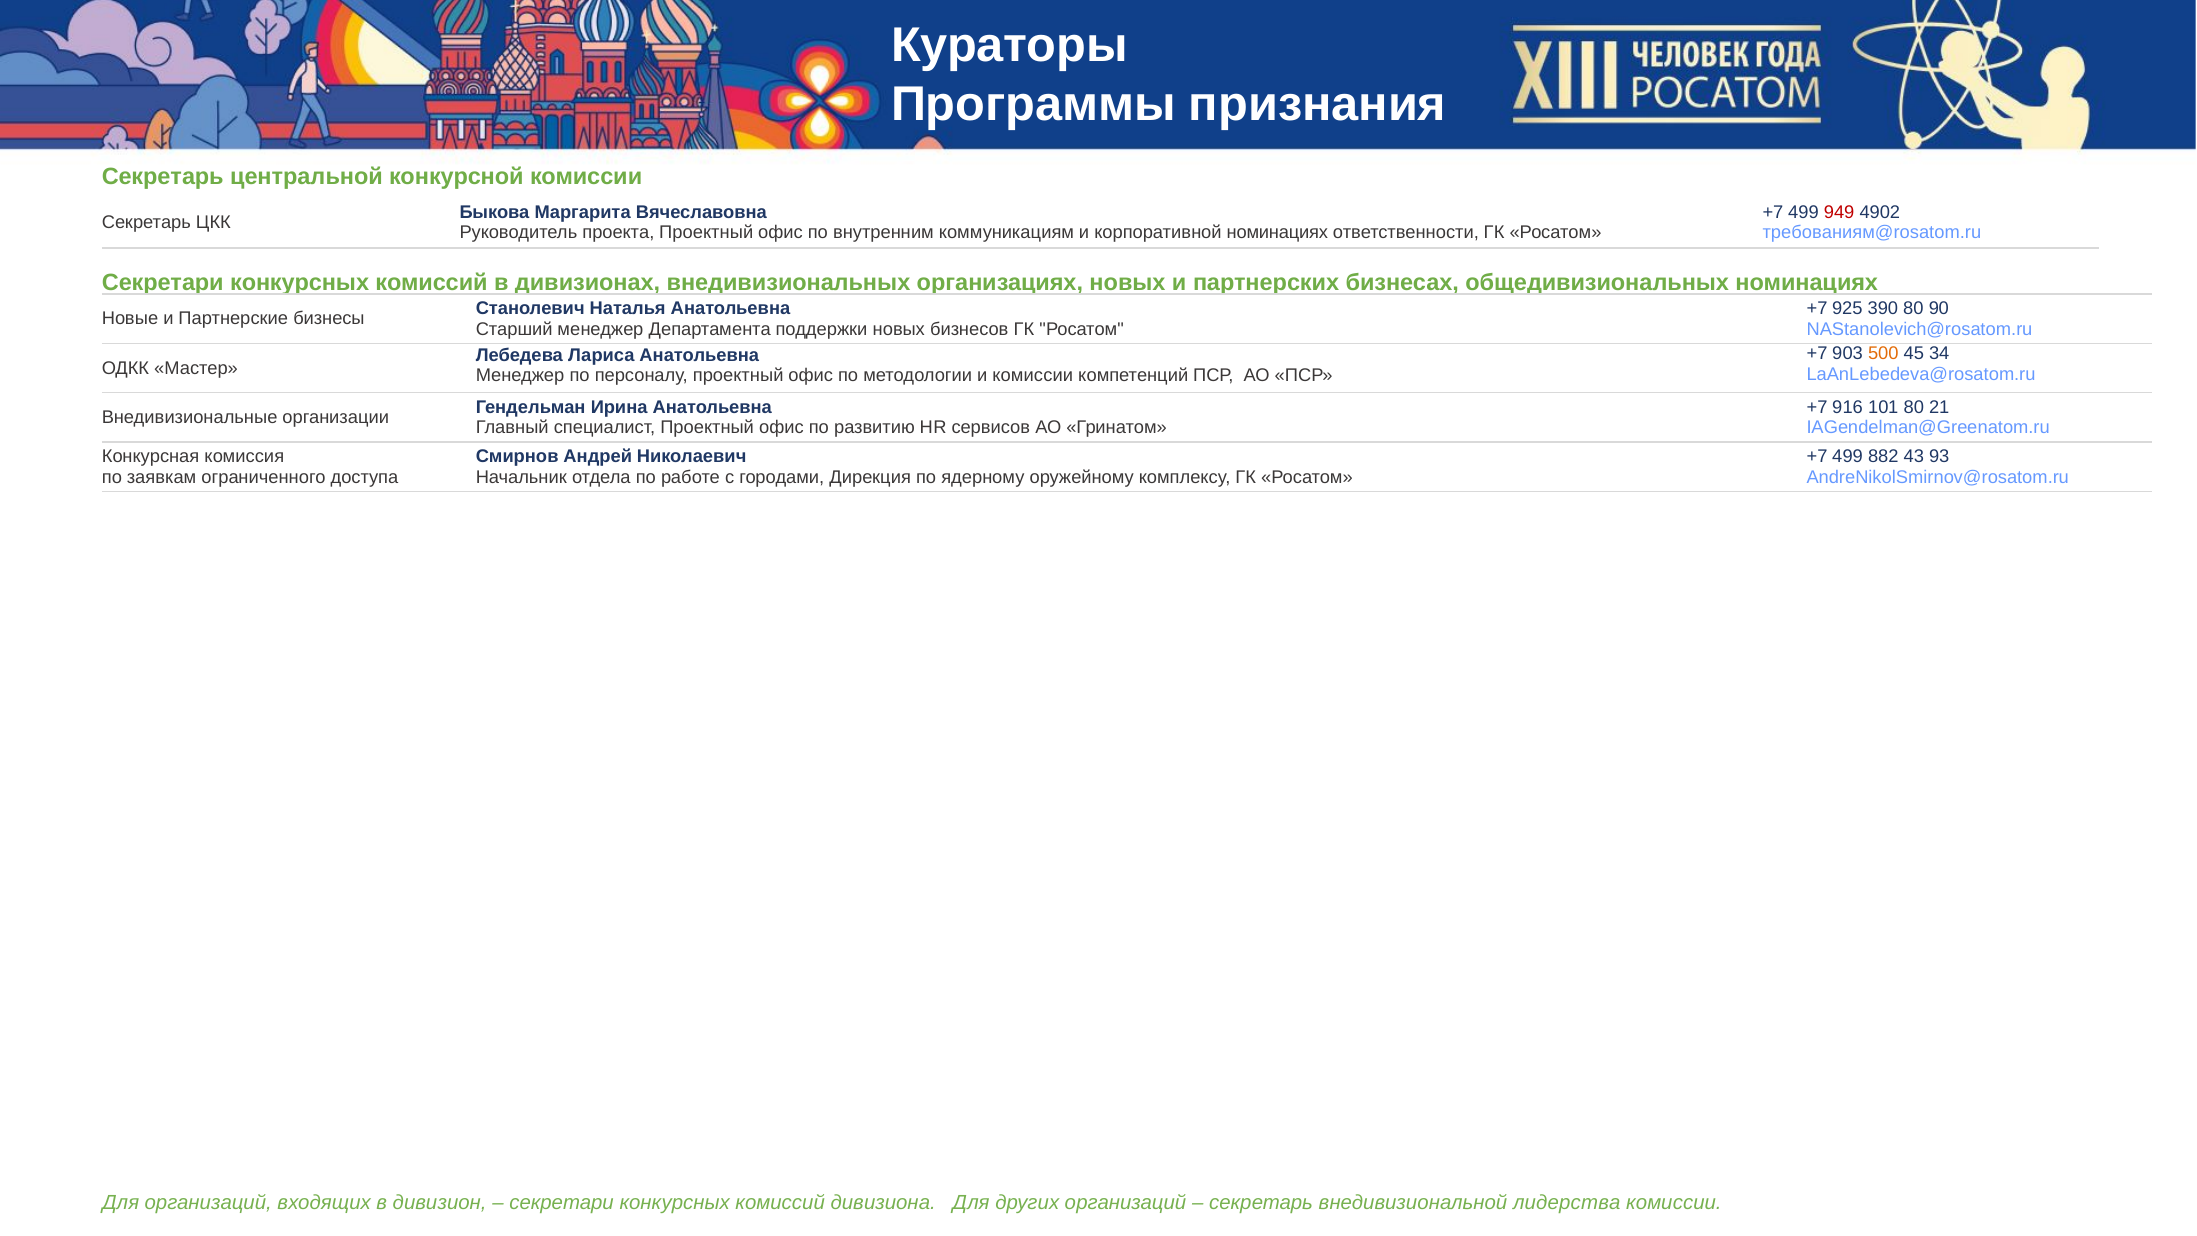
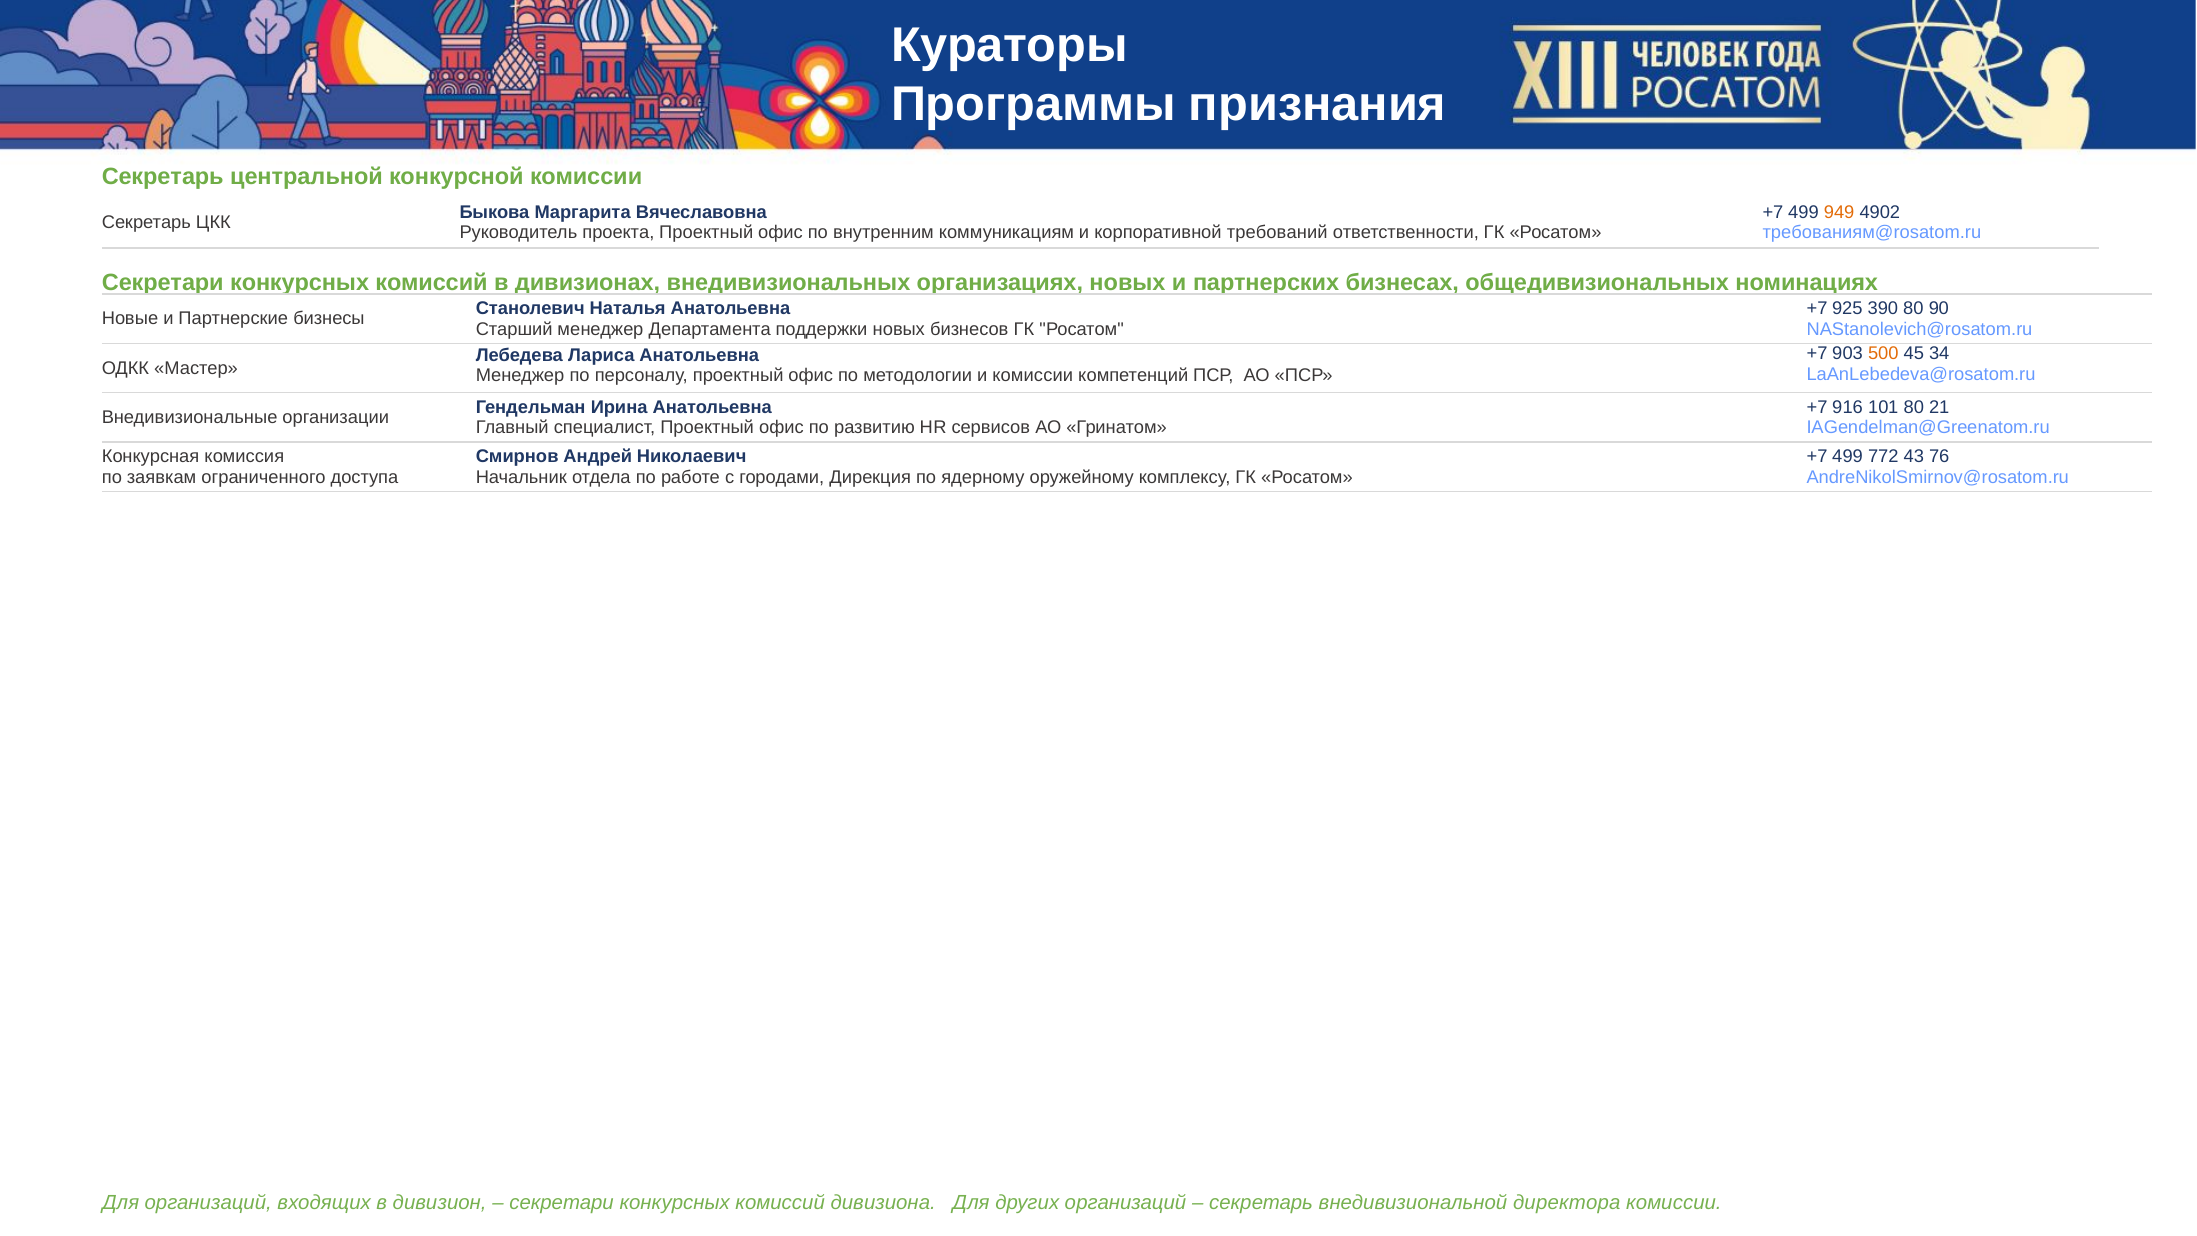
949 colour: red -> orange
корпоративной номинациях: номинациях -> требований
882: 882 -> 772
93: 93 -> 76
лидерства: лидерства -> директора
